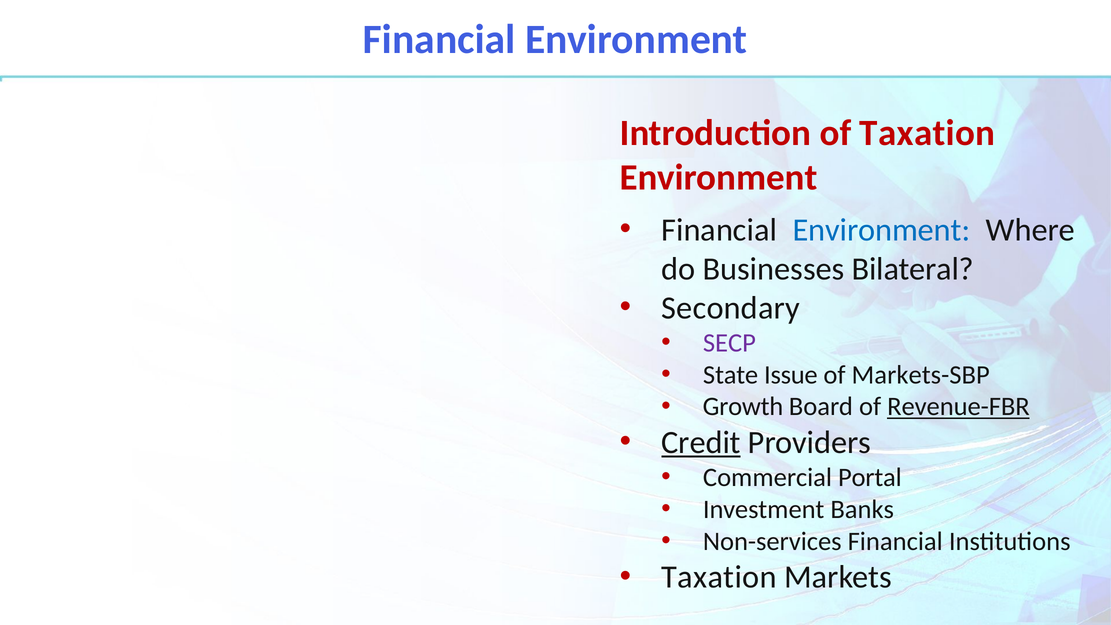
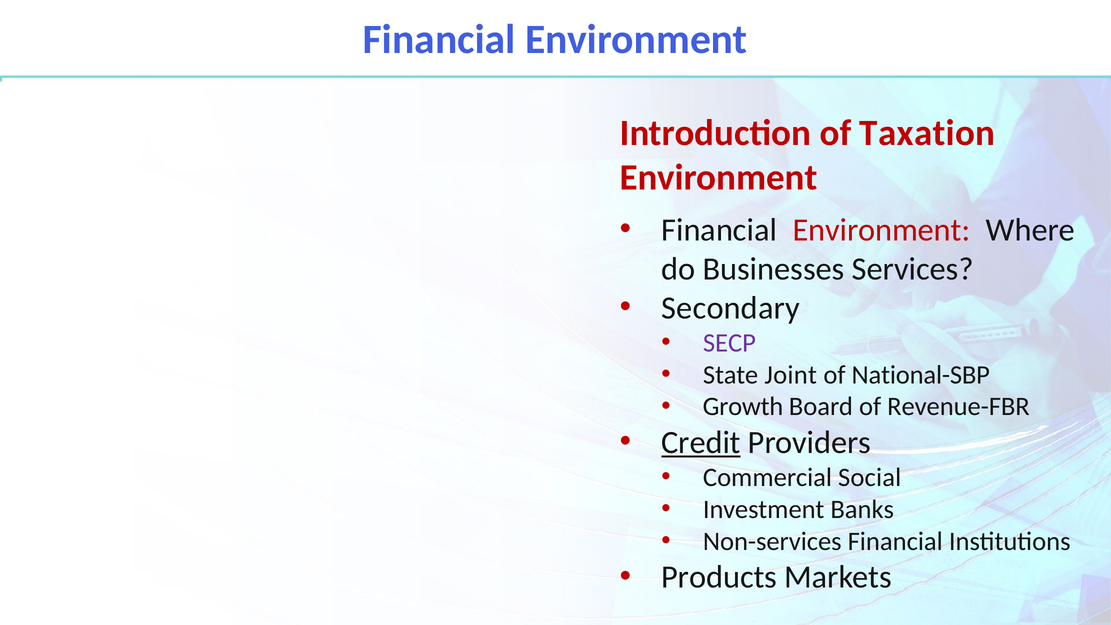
Environment at (881, 230) colour: blue -> red
Bilateral: Bilateral -> Services
Issue: Issue -> Joint
Markets-SBP: Markets-SBP -> National-SBP
Revenue-FBR underline: present -> none
Portal: Portal -> Social
Taxation at (719, 577): Taxation -> Products
